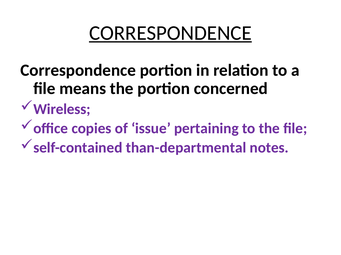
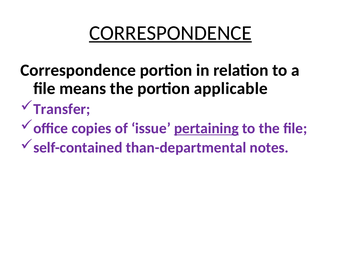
concerned: concerned -> applicable
Wireless: Wireless -> Transfer
pertaining underline: none -> present
